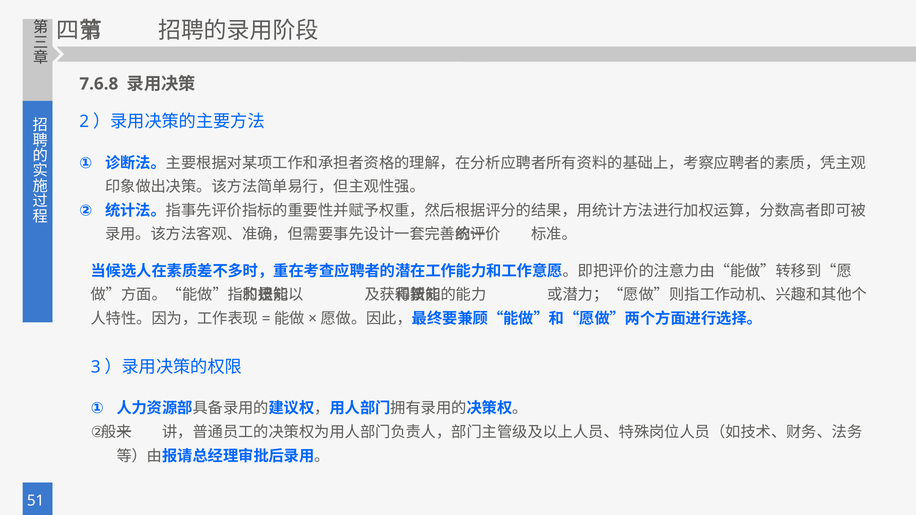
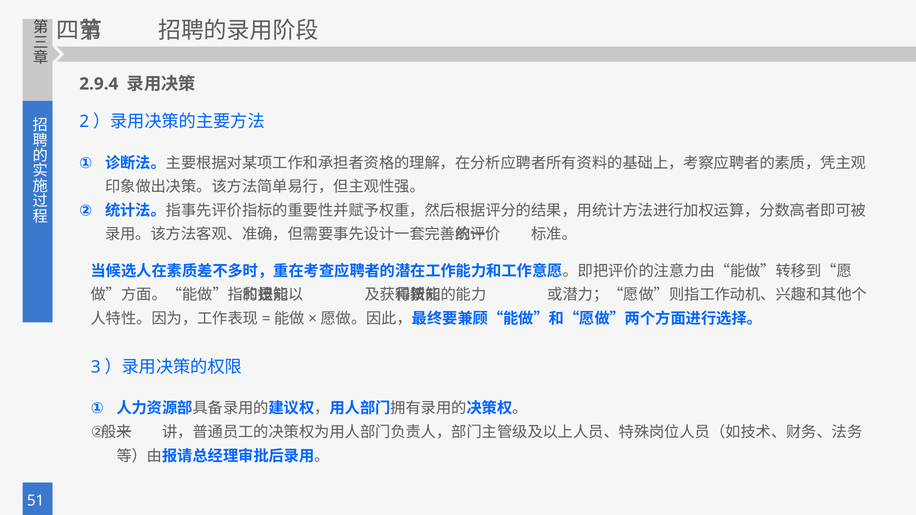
7.6.8: 7.6.8 -> 2.9.4
